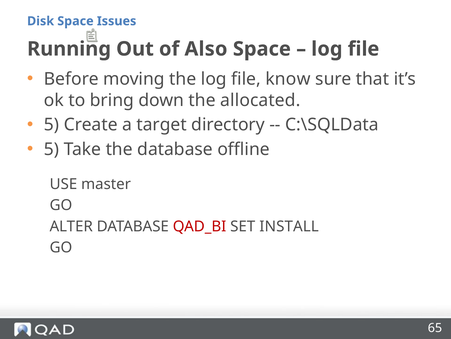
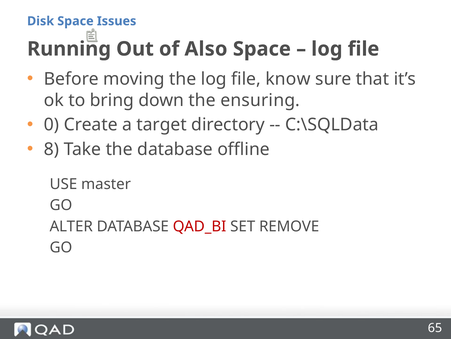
allocated: allocated -> ensuring
5 at (52, 125): 5 -> 0
5 at (52, 149): 5 -> 8
INSTALL: INSTALL -> REMOVE
